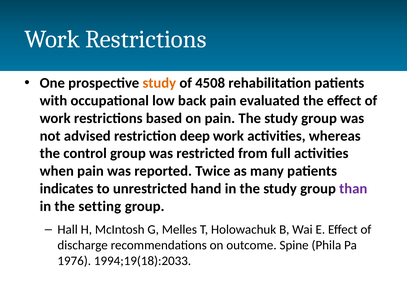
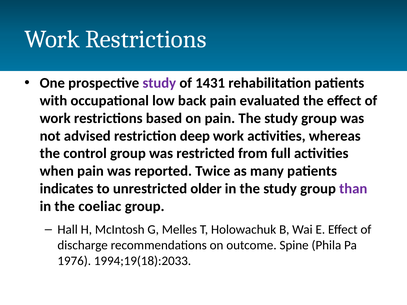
study at (159, 83) colour: orange -> purple
4508: 4508 -> 1431
hand: hand -> older
setting: setting -> coeliac
